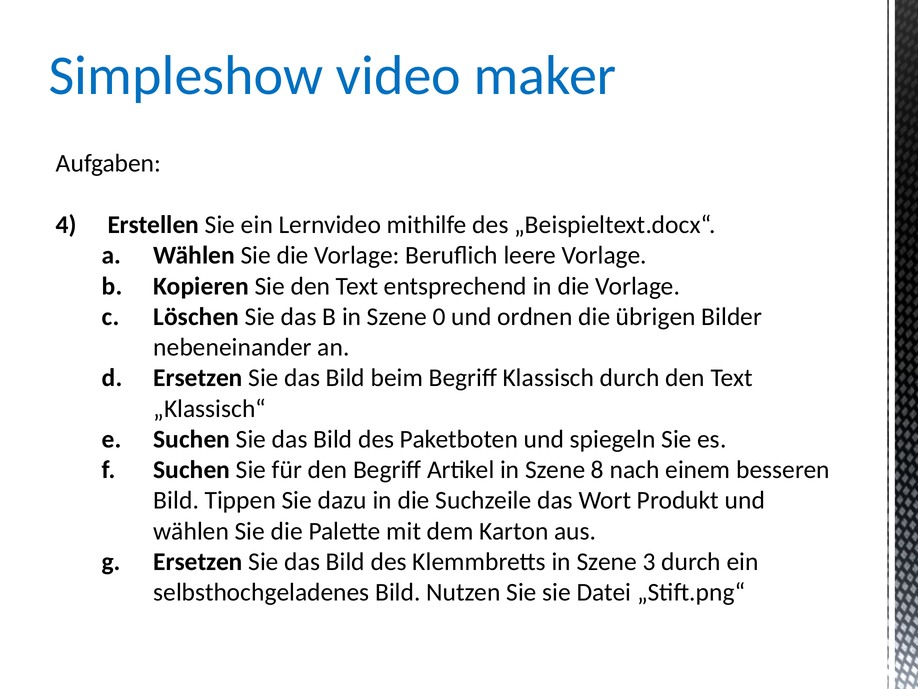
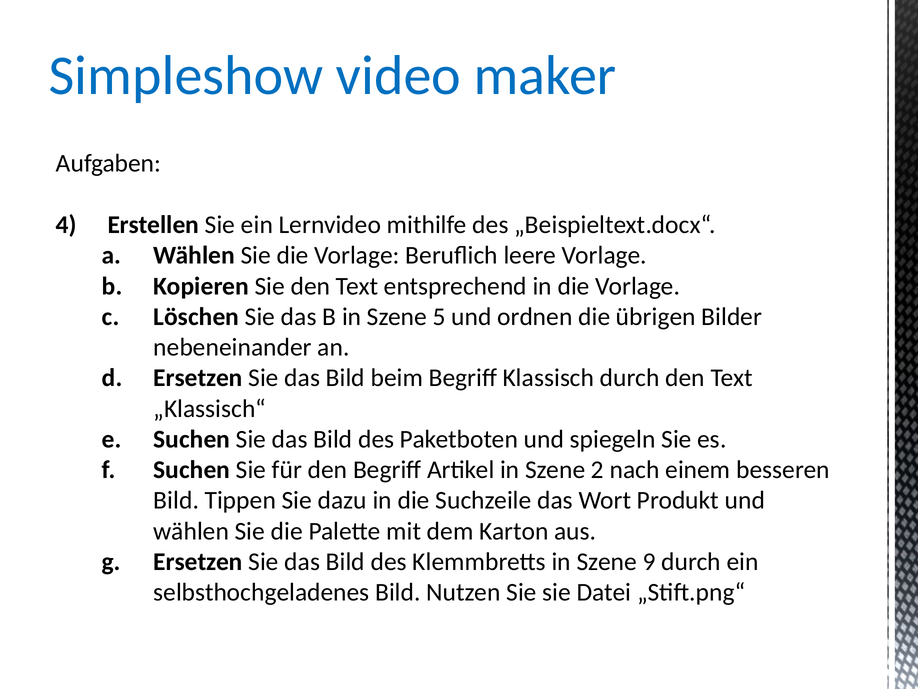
0: 0 -> 5
8: 8 -> 2
3: 3 -> 9
